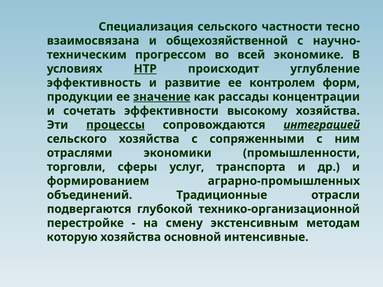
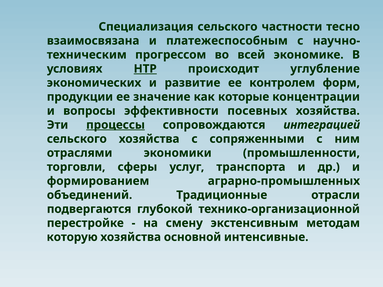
общехозяйственной: общехозяйственной -> платежеспособным
эффективность: эффективность -> экономических
значение underline: present -> none
рассады: рассады -> которые
сочетать: сочетать -> вопросы
высокому: высокому -> посевных
интеграцией underline: present -> none
